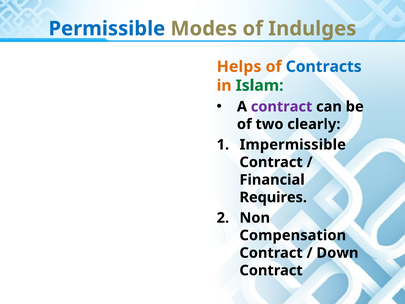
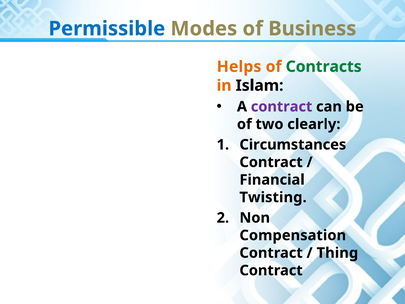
Indulges: Indulges -> Business
Contracts colour: blue -> green
Islam colour: green -> black
Impermissible: Impermissible -> Circumstances
Requires: Requires -> Twisting
Down: Down -> Thing
